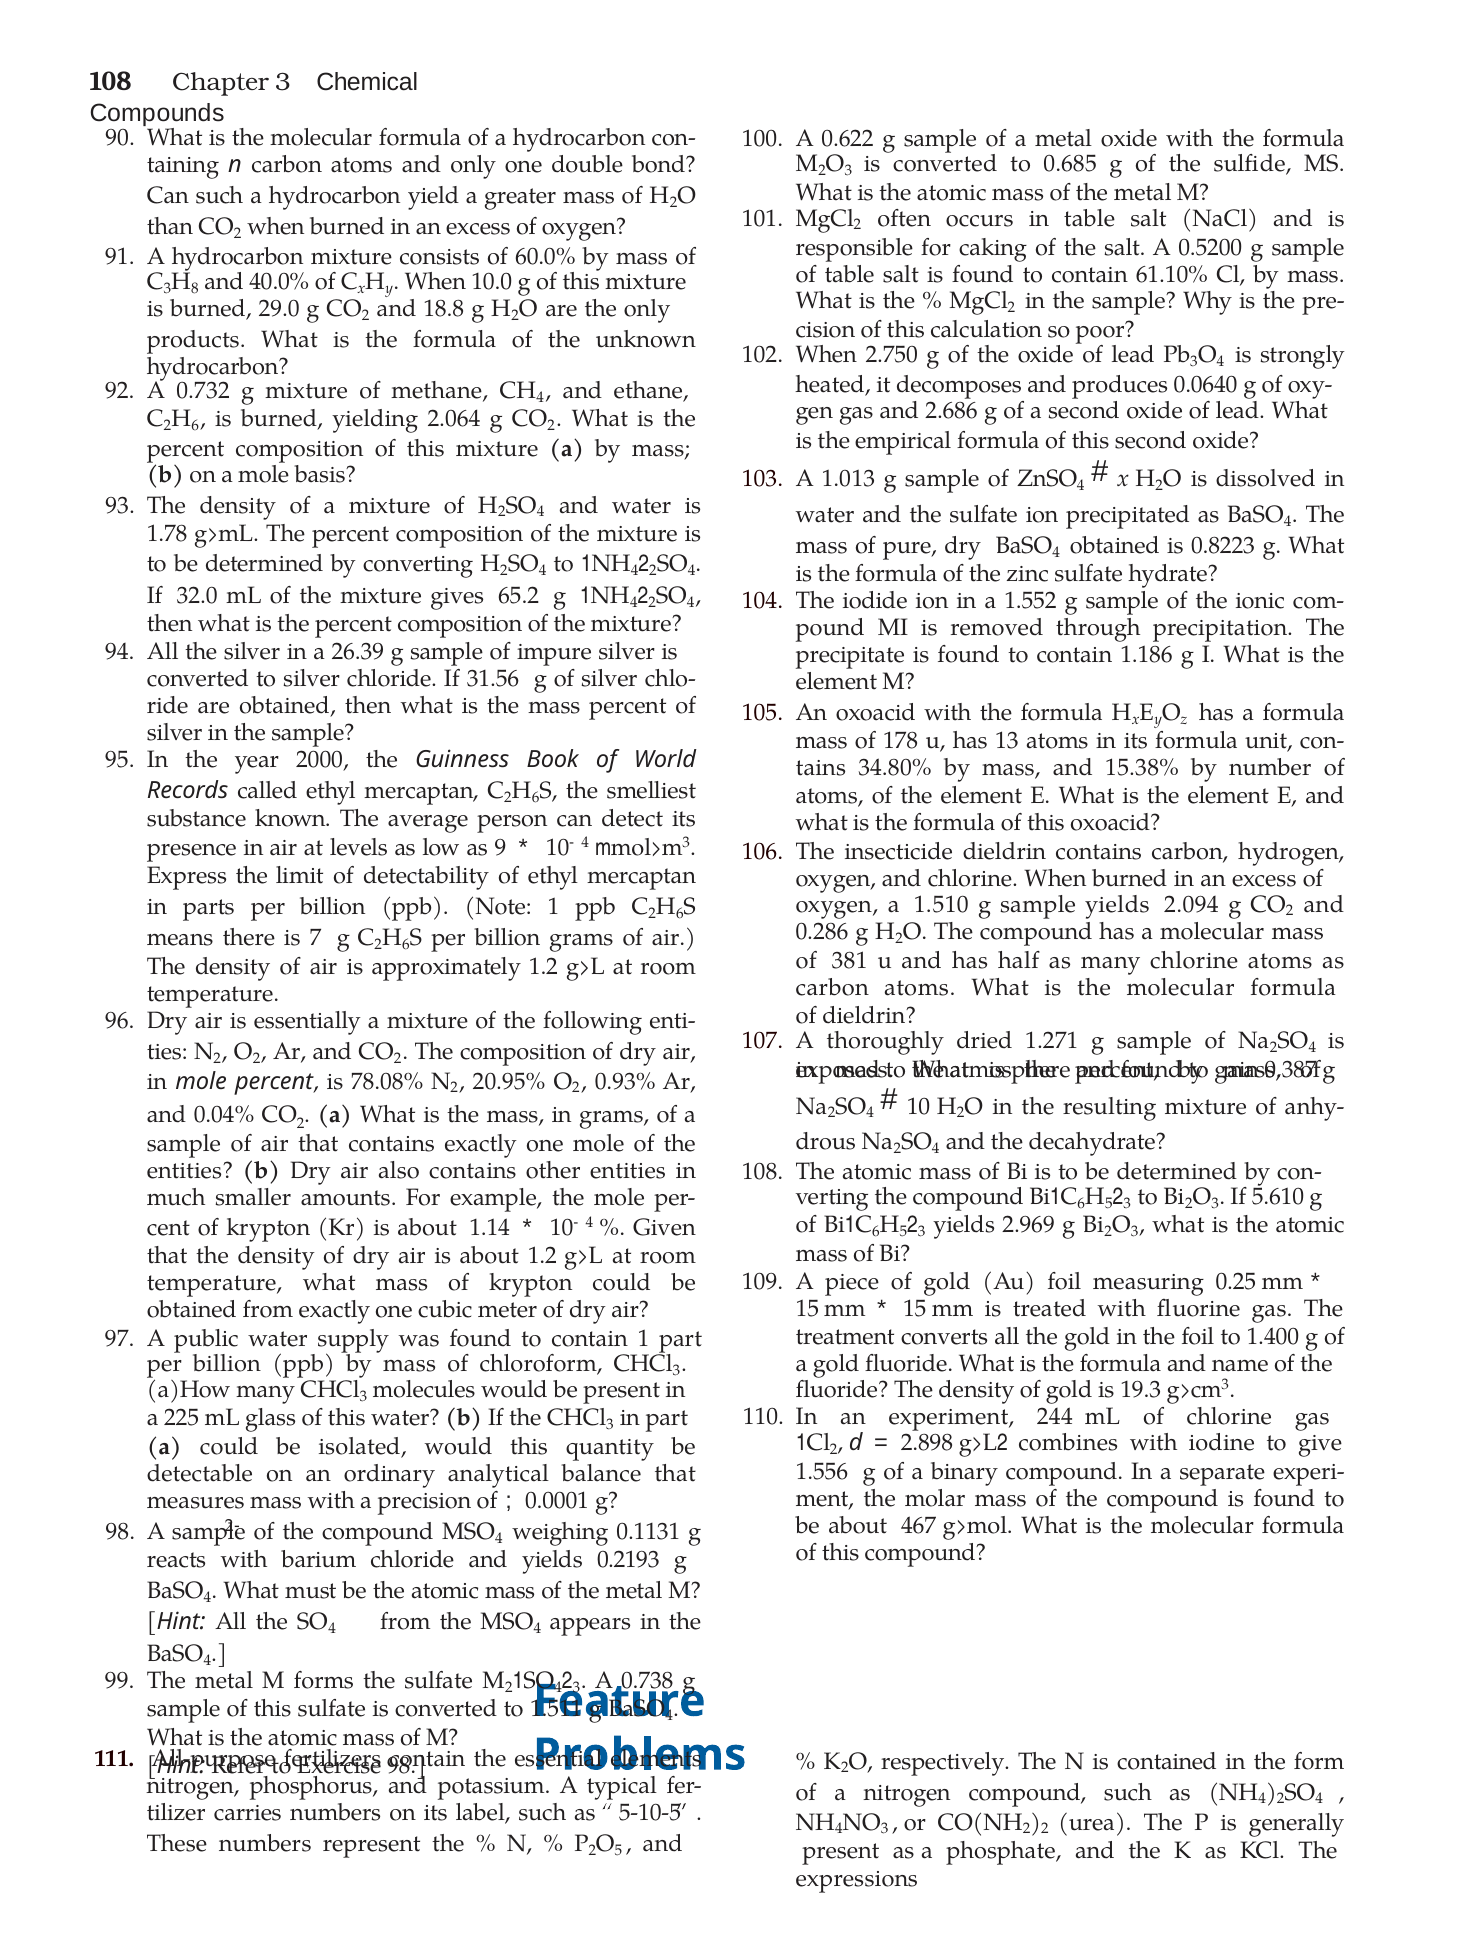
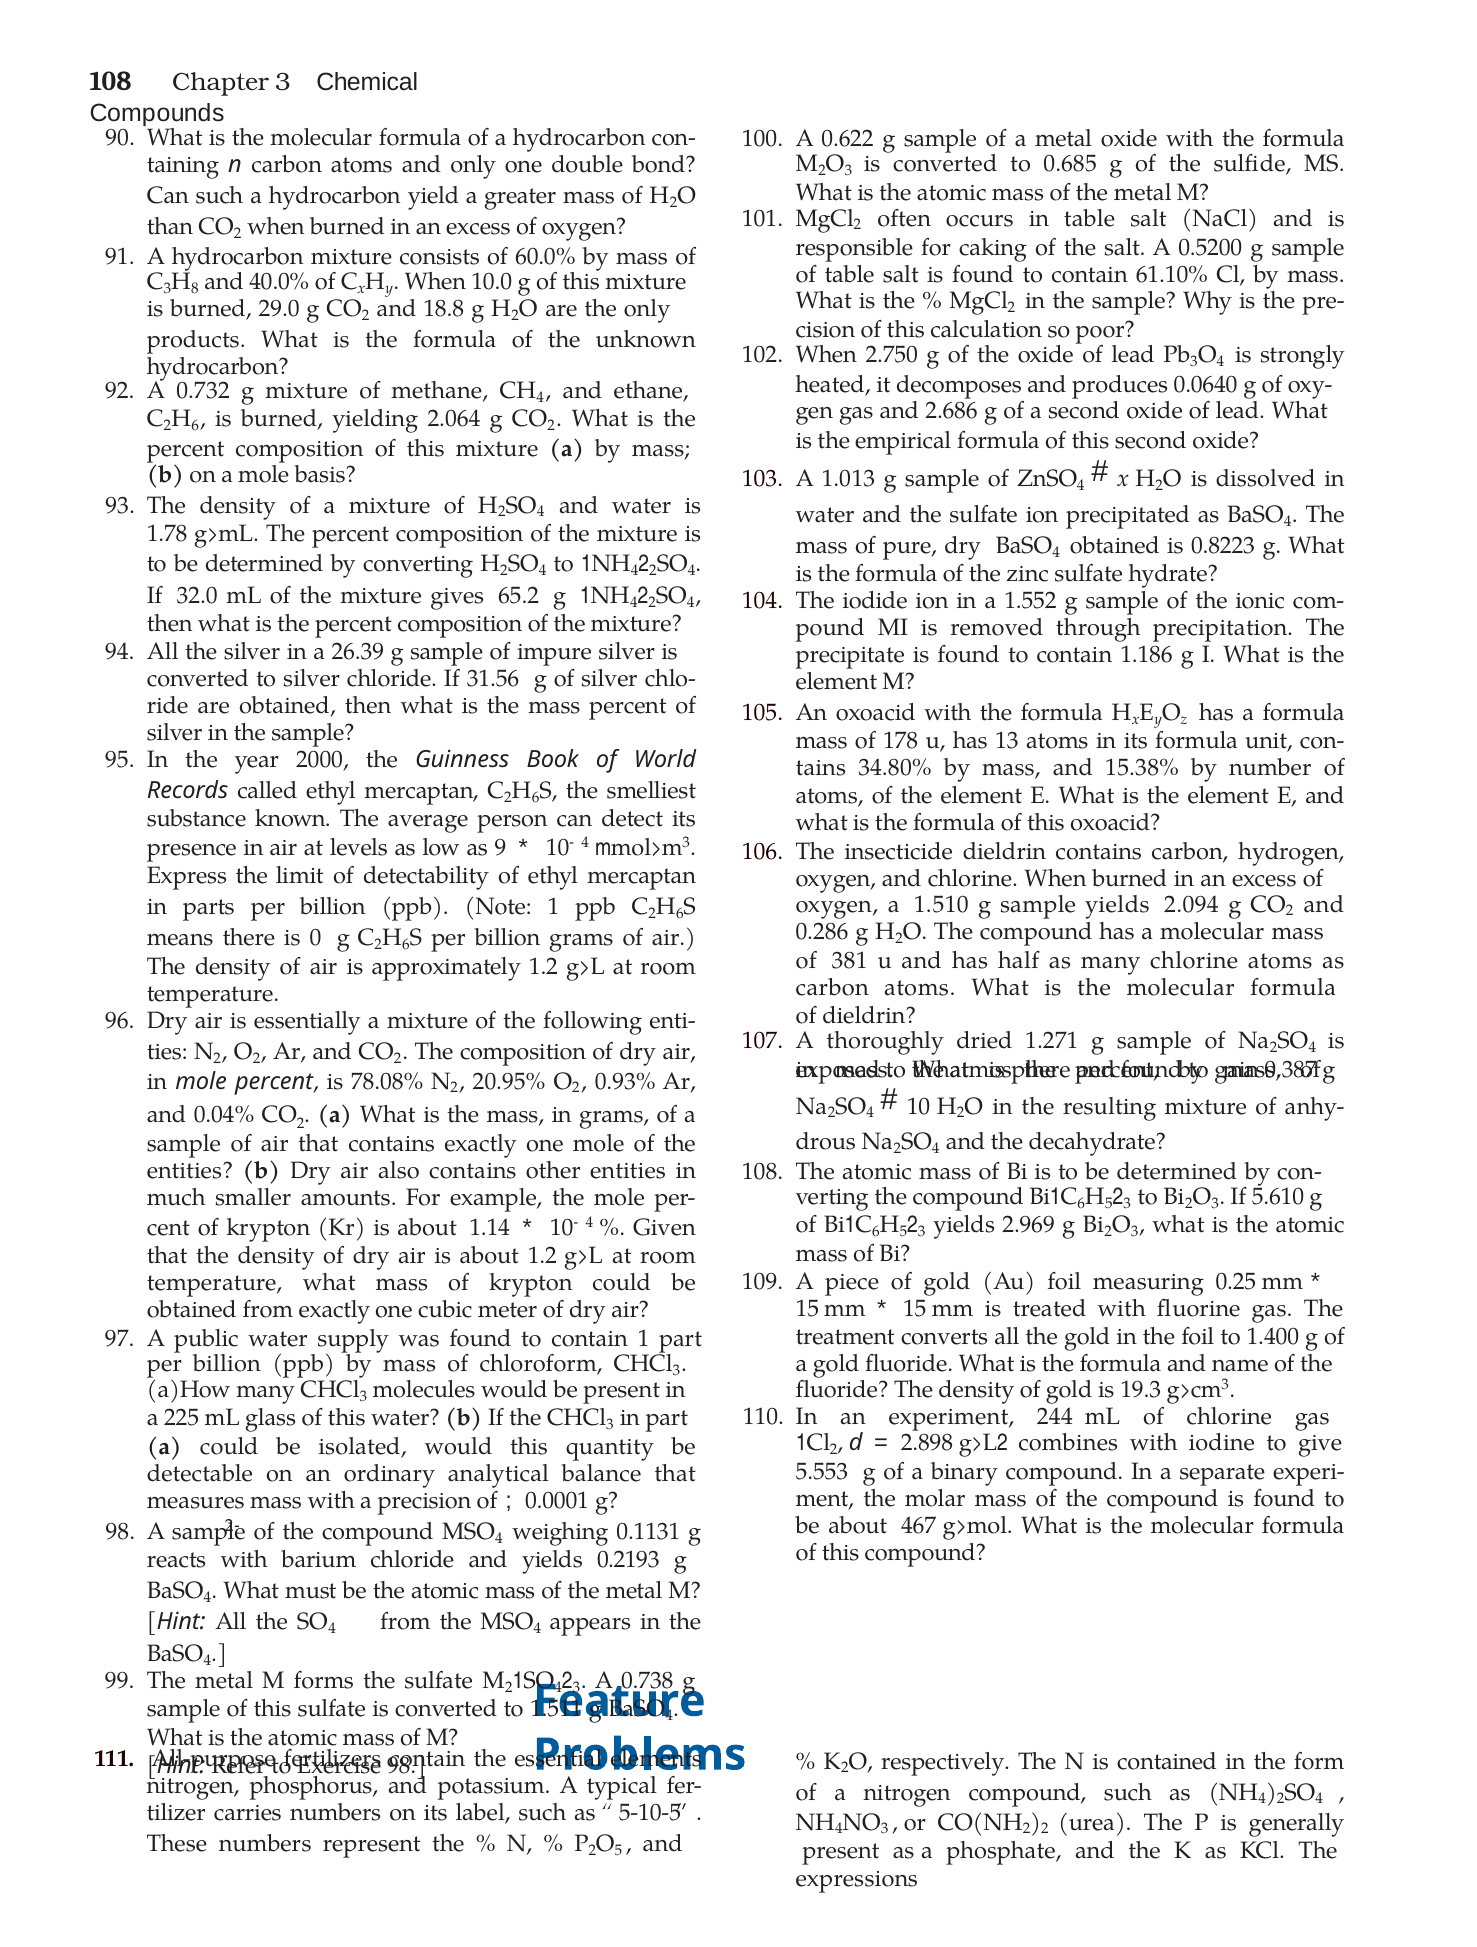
7: 7 -> 0
1.556: 1.556 -> 5.553
